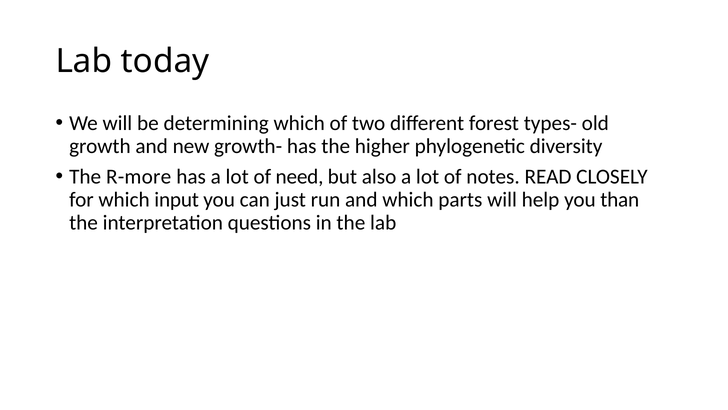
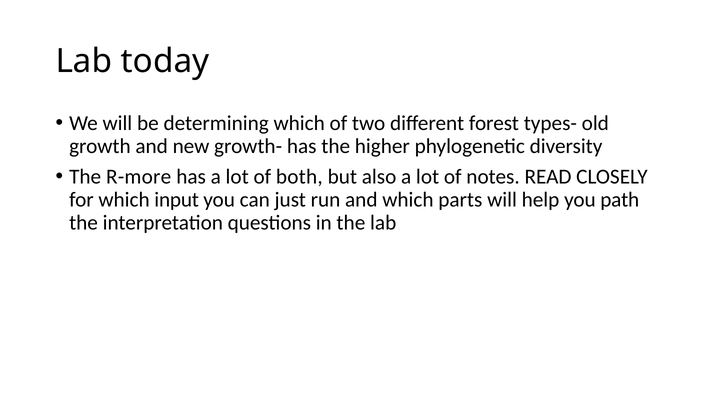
need: need -> both
than: than -> path
